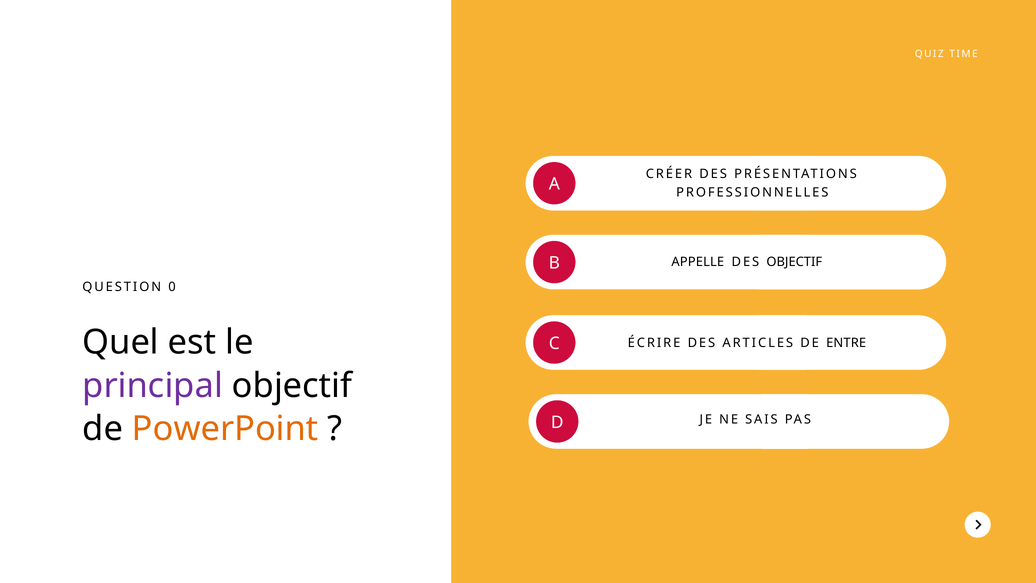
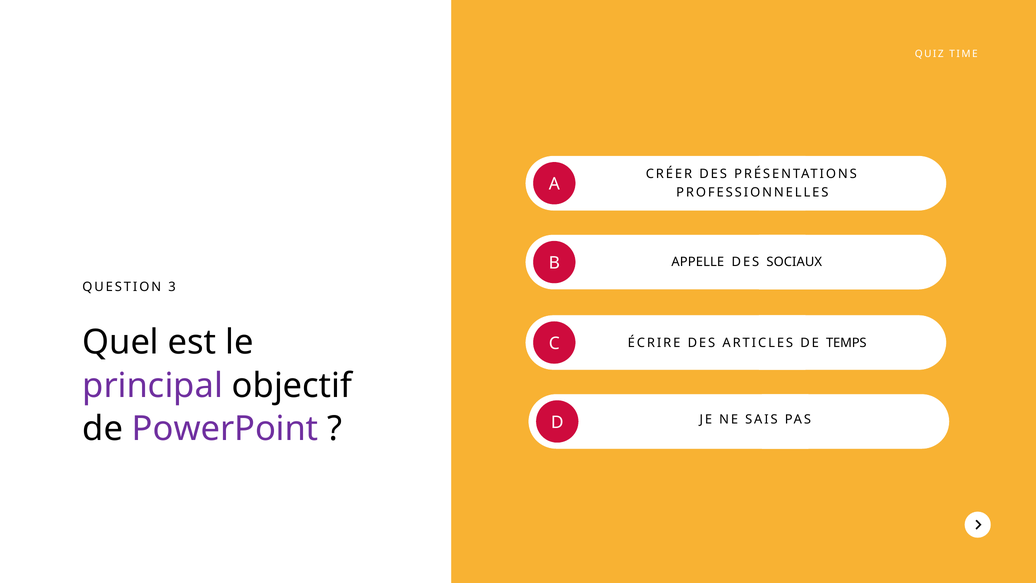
DES OBJECTIF: OBJECTIF -> SOCIAUX
0: 0 -> 3
ENTRE: ENTRE -> TEMPS
PowerPoint colour: orange -> purple
